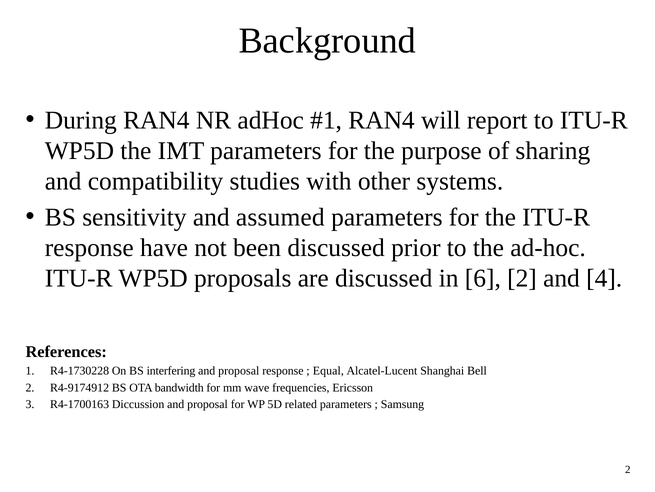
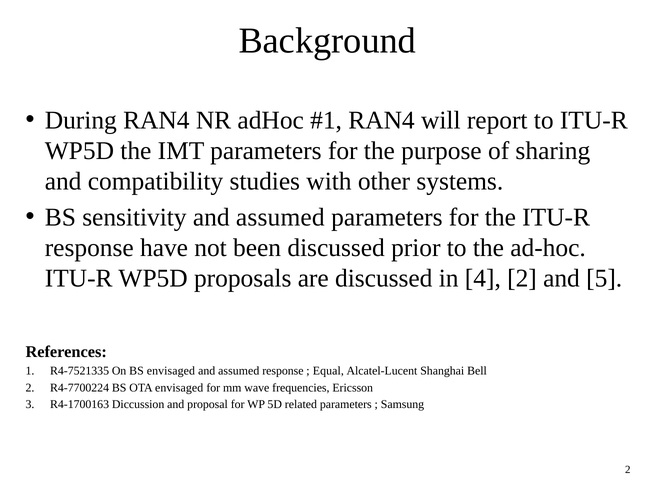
6: 6 -> 4
4: 4 -> 5
R4-1730228: R4-1730228 -> R4-7521335
BS interfering: interfering -> envisaged
proposal at (239, 371): proposal -> assumed
R4-9174912: R4-9174912 -> R4-7700224
OTA bandwidth: bandwidth -> envisaged
